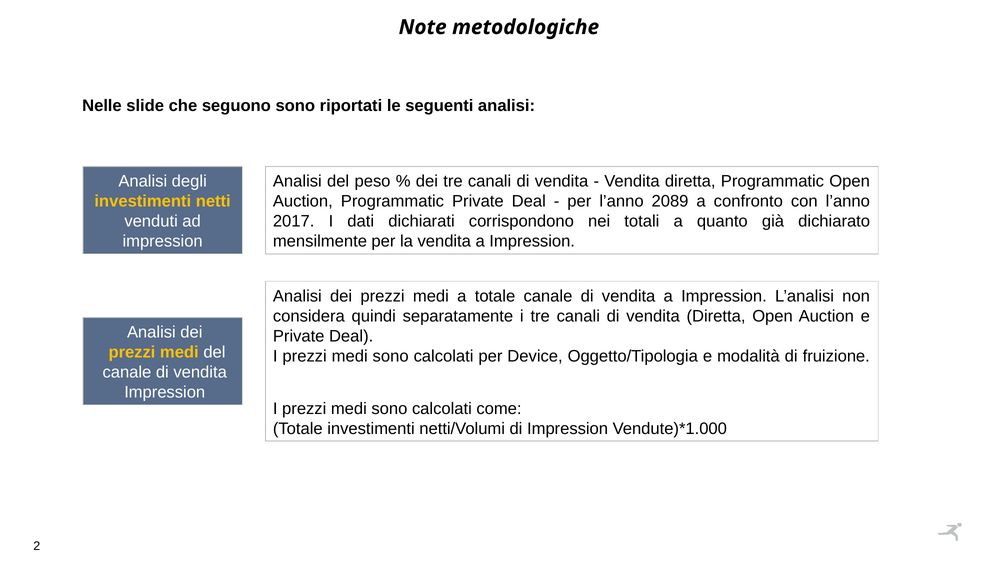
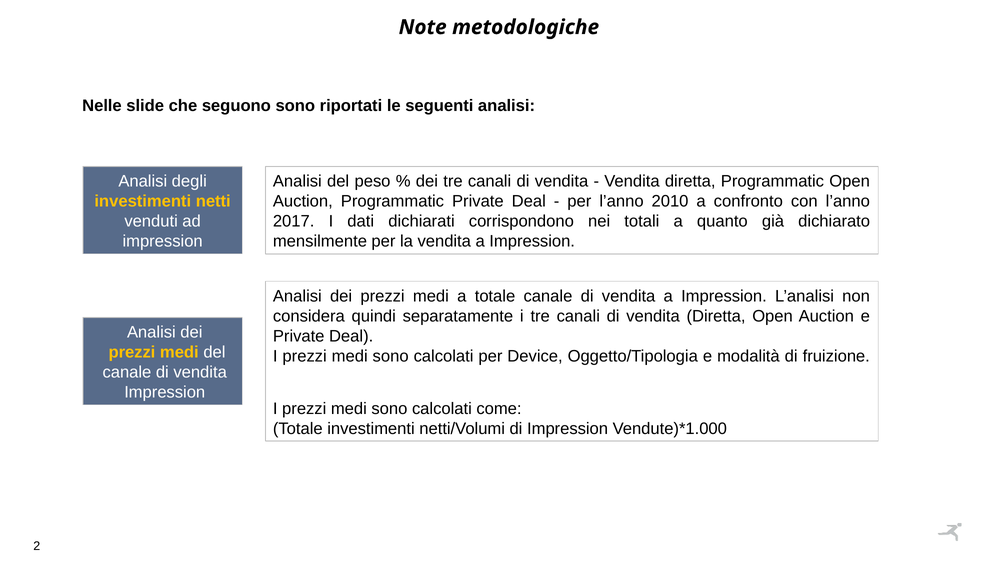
2089: 2089 -> 2010
